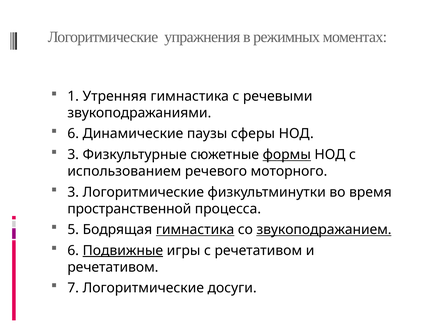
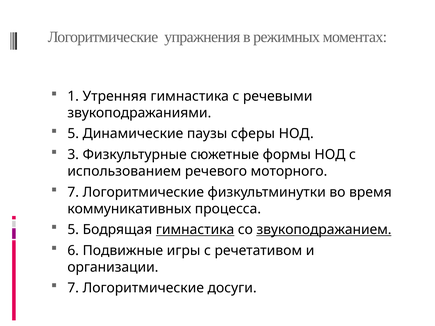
6 at (73, 134): 6 -> 5
формы underline: present -> none
3 at (73, 192): 3 -> 7
пространственной: пространственной -> коммуникативных
Подвижные underline: present -> none
речетативом at (113, 267): речетативом -> организации
